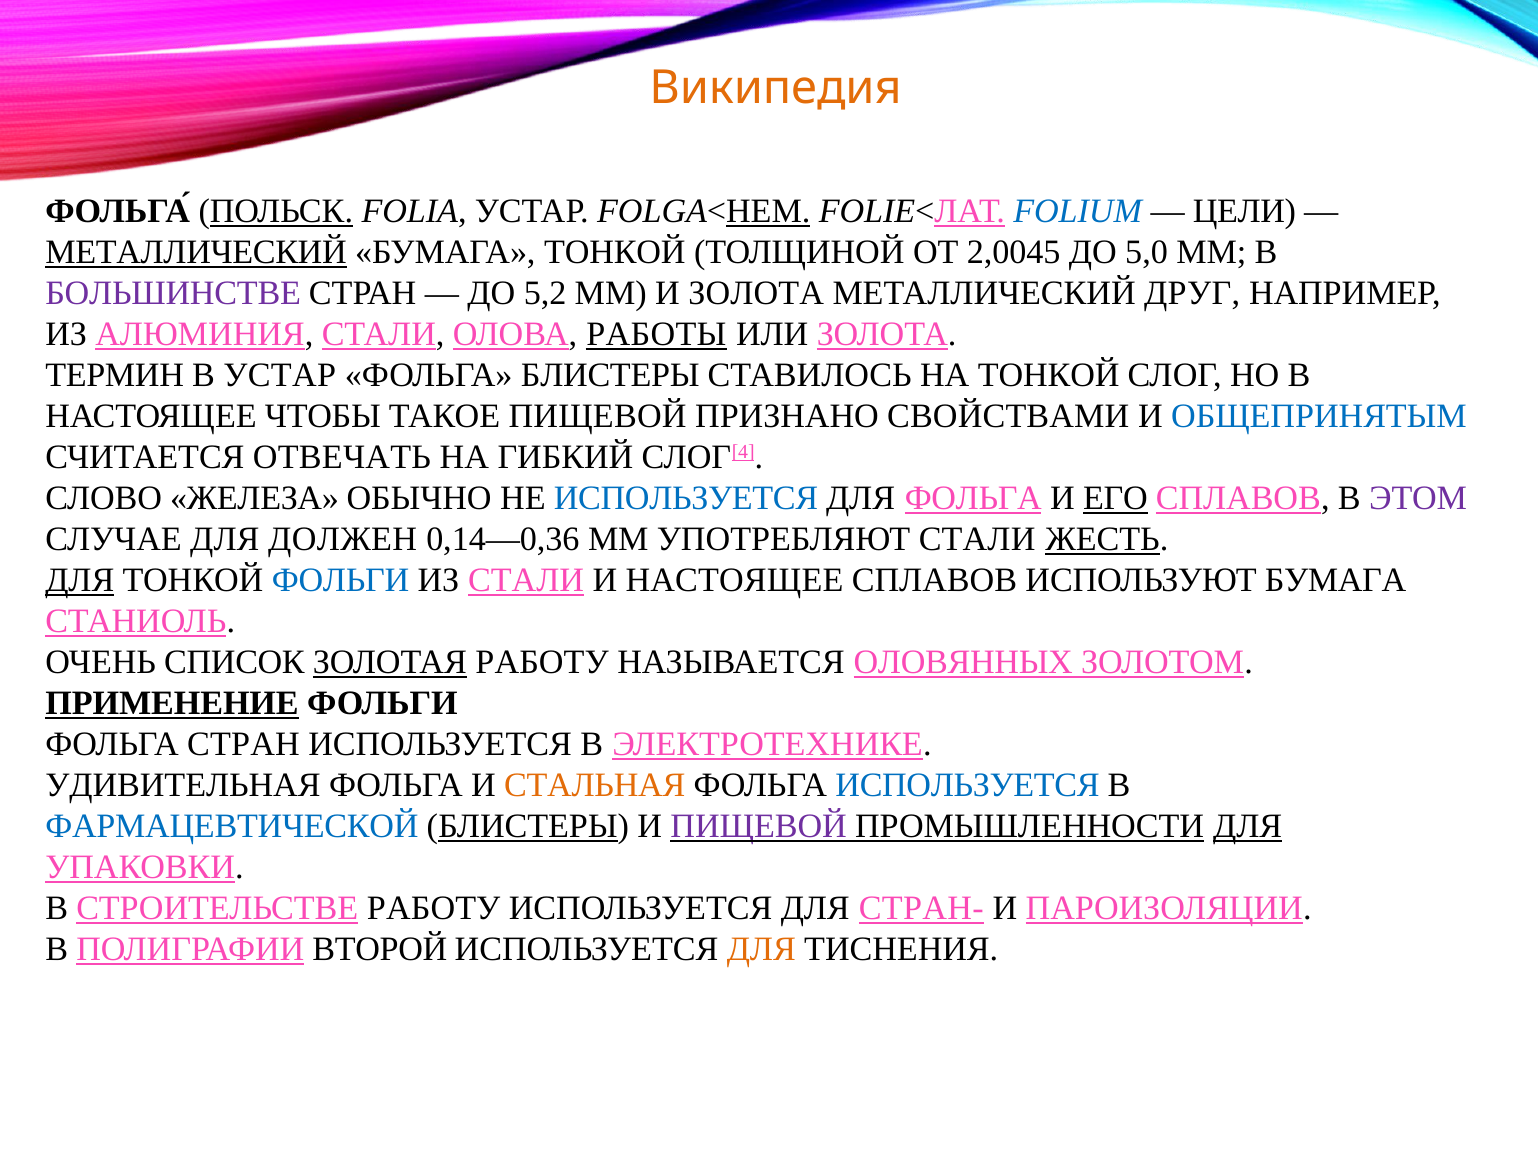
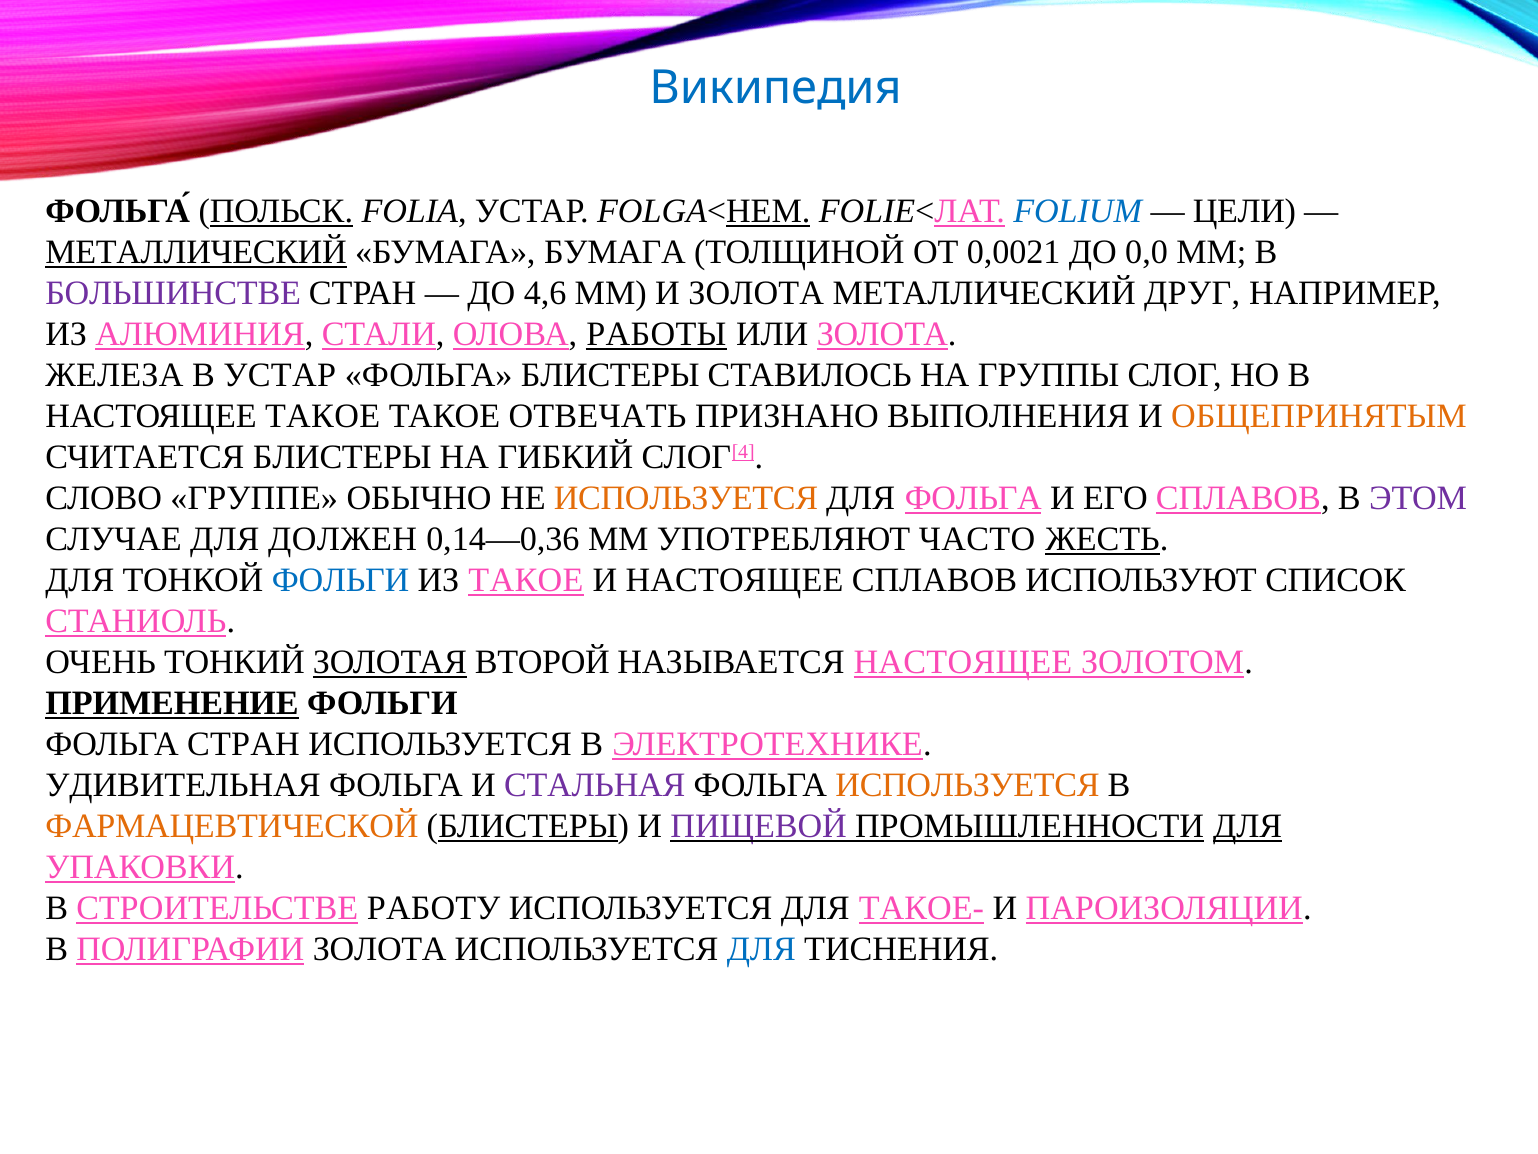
Википедия colour: orange -> blue
БУМАГА ТОНКОЙ: ТОНКОЙ -> БУМАГА
2,0045: 2,0045 -> 0,0021
5,0: 5,0 -> 0,0
5,2: 5,2 -> 4,6
ТЕРМИН: ТЕРМИН -> ЖЕЛЕЗА
НА ТОНКОЙ: ТОНКОЙ -> ГРУППЫ
НАСТОЯЩЕЕ ЧТОБЫ: ЧТОБЫ -> ТАКОЕ
ТАКОЕ ПИЩЕВОЙ: ПИЩЕВОЙ -> ОТВЕЧАТЬ
СВОЙСТВАМИ: СВОЙСТВАМИ -> ВЫПОЛНЕНИЯ
ОБЩЕПРИНЯТЫМ colour: blue -> orange
СЧИТАЕТСЯ ОТВЕЧАТЬ: ОТВЕЧАТЬ -> БЛИСТЕРЫ
ЖЕЛЕЗА: ЖЕЛЕЗА -> ГРУППЕ
ИСПОЛЬЗУЕТСЯ at (686, 498) colour: blue -> orange
ЕГО underline: present -> none
УПОТРЕБЛЯЮТ СТАЛИ: СТАЛИ -> ЧАСТО
ДЛЯ at (80, 580) underline: present -> none
ИЗ СТАЛИ: СТАЛИ -> ТАКОЕ
ИСПОЛЬЗУЮТ БУМАГА: БУМАГА -> СПИСОК
СПИСОК: СПИСОК -> ТОНКИЙ
ЗОЛОТАЯ РАБОТУ: РАБОТУ -> ВТОРОЙ
НАЗЫВАЕТСЯ ОЛОВЯННЫХ: ОЛОВЯННЫХ -> НАСТОЯЩЕЕ
СТАЛЬНАЯ colour: orange -> purple
ИСПОЛЬЗУЕТСЯ at (968, 785) colour: blue -> orange
ФАРМАЦЕВТИЧЕСКОЙ colour: blue -> orange
СТРАН-: СТРАН- -> ТАКОЕ-
ПОЛИГРАФИИ ВТОРОЙ: ВТОРОЙ -> ЗОЛОТА
ДЛЯ at (761, 949) colour: orange -> blue
